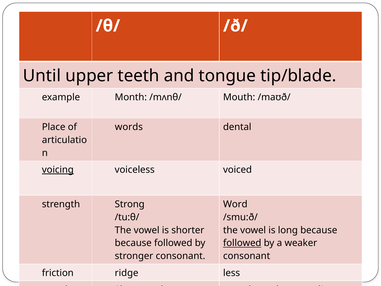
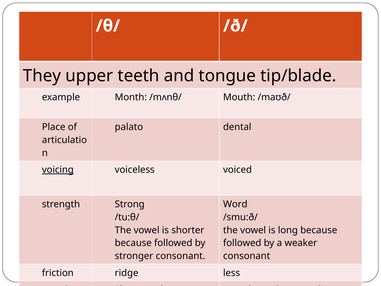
Until: Until -> They
words: words -> palato
followed at (242, 243) underline: present -> none
